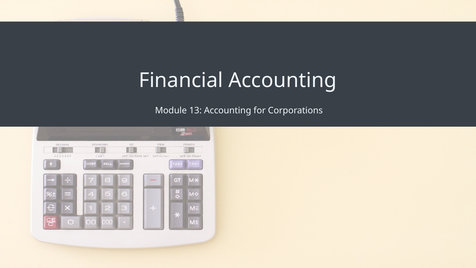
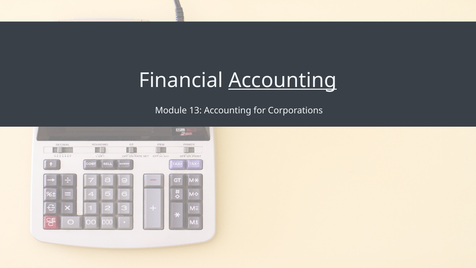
Accounting at (283, 80) underline: none -> present
